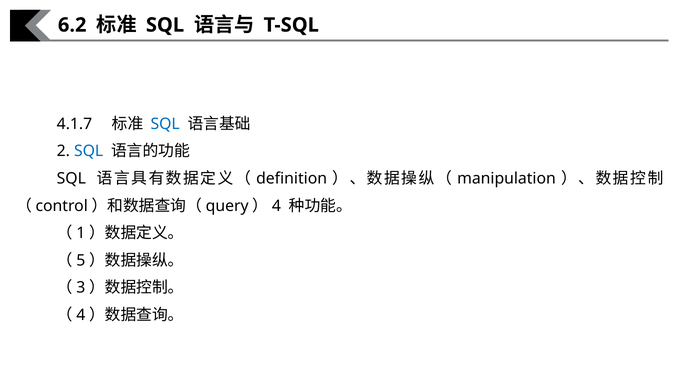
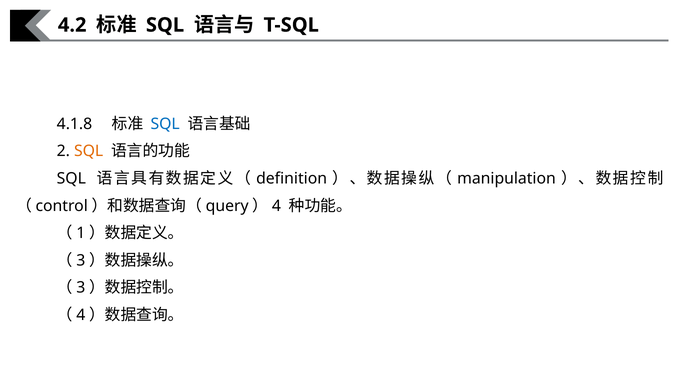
6.2: 6.2 -> 4.2
4.1.7: 4.1.7 -> 4.1.8
SQL at (89, 151) colour: blue -> orange
5 at (81, 260): 5 -> 3
